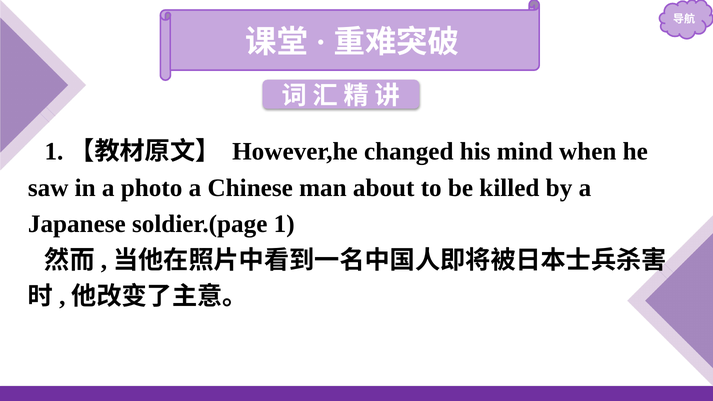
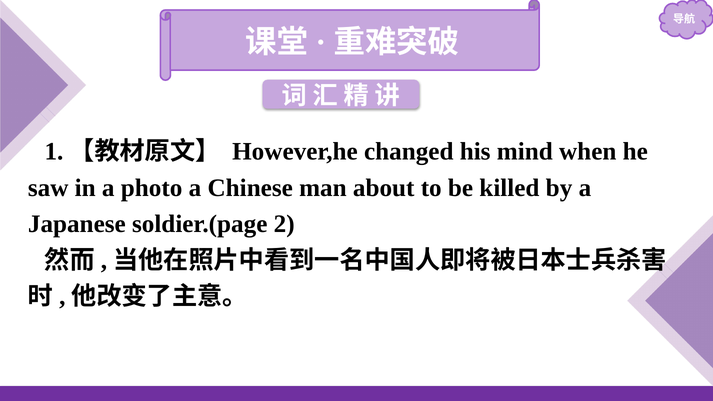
soldier.(page 1: 1 -> 2
